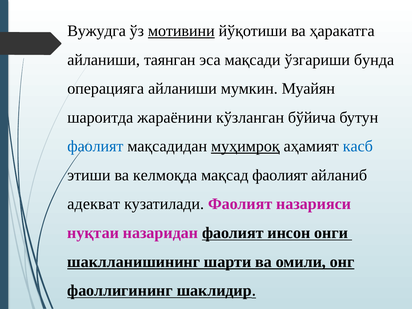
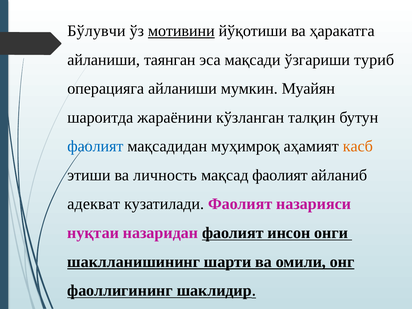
Вужудга: Вужудга -> Бўлувчи
бунда: бунда -> туриб
бўйича: бўйича -> талқин
муҳимроқ underline: present -> none
касб colour: blue -> orange
келмоқда: келмоқда -> личность
